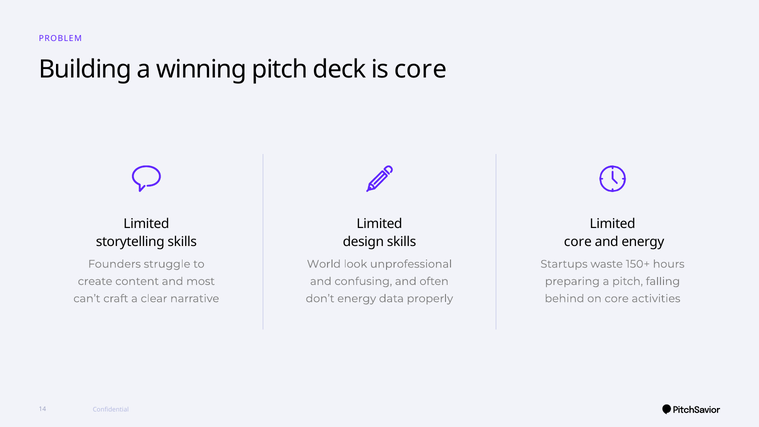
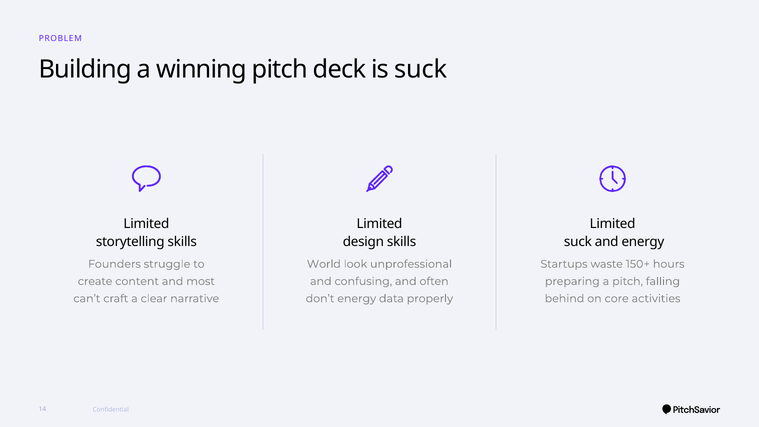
is core: core -> suck
core at (578, 242): core -> suck
